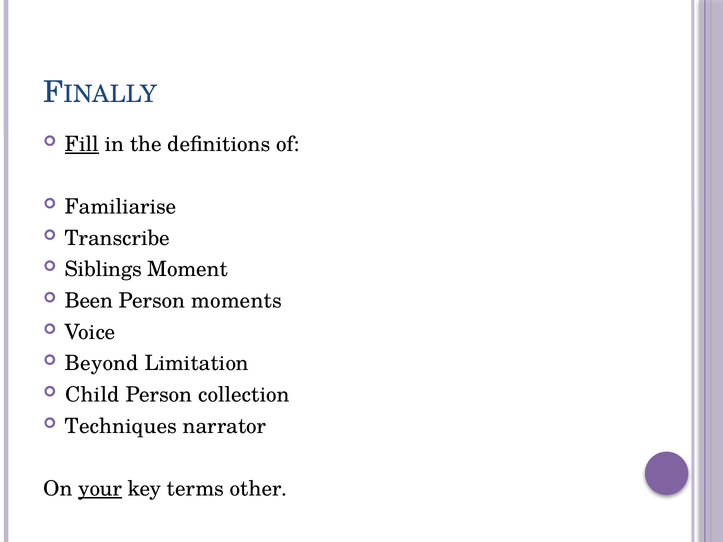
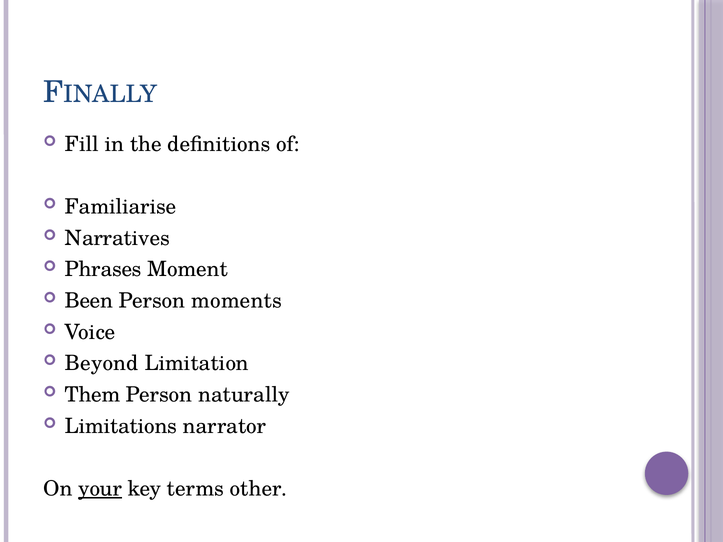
Fill underline: present -> none
Transcribe: Transcribe -> Narratives
Siblings: Siblings -> Phrases
Child: Child -> Them
collection: collection -> naturally
Techniques: Techniques -> Limitations
